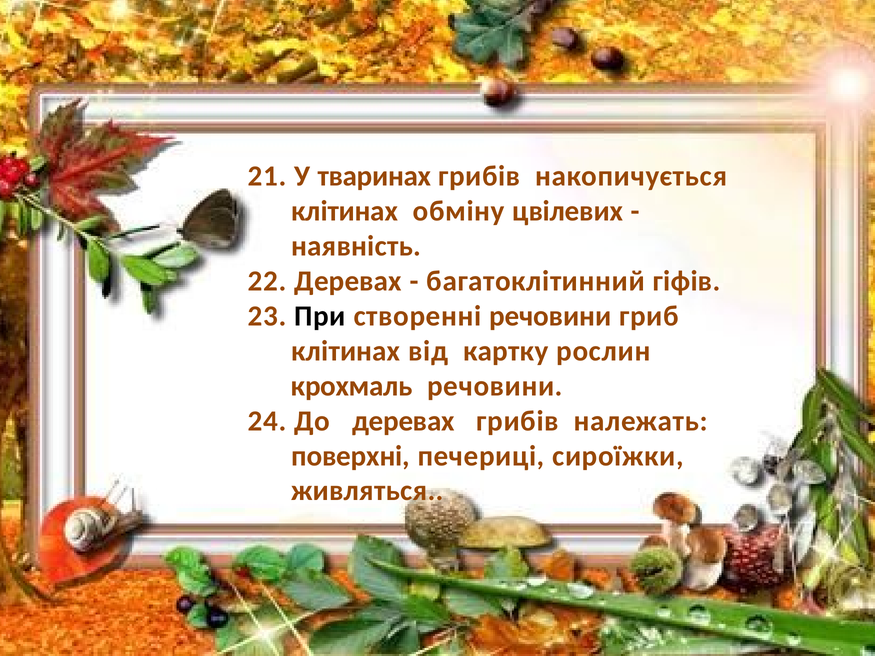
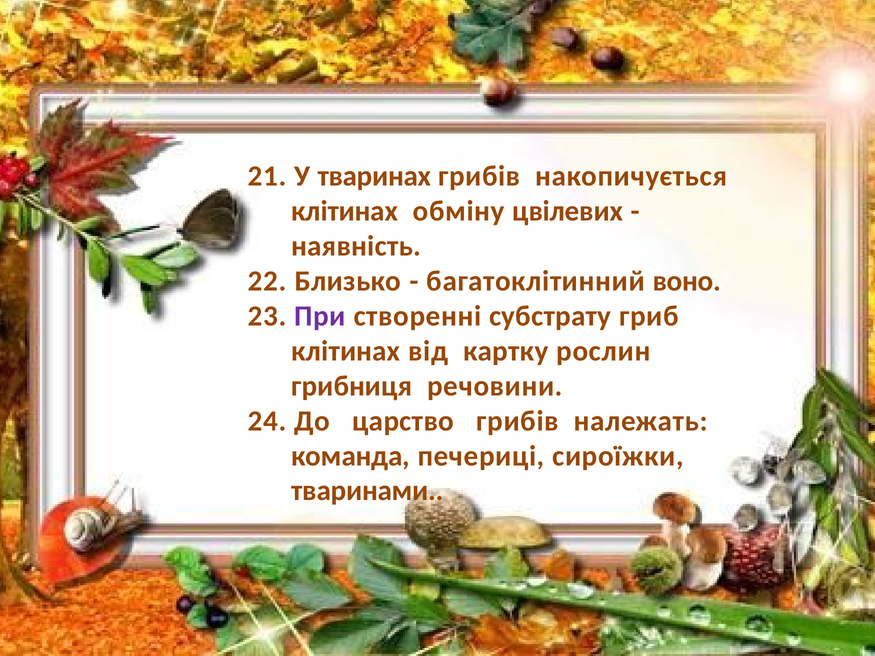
22 Деревах: Деревах -> Близько
гіфів: гіфів -> воно
При colour: black -> purple
створенні речовини: речовини -> субстрату
крохмаль: крохмаль -> грибниця
До деревах: деревах -> царство
поверхні: поверхні -> команда
живляться: живляться -> тваринами
